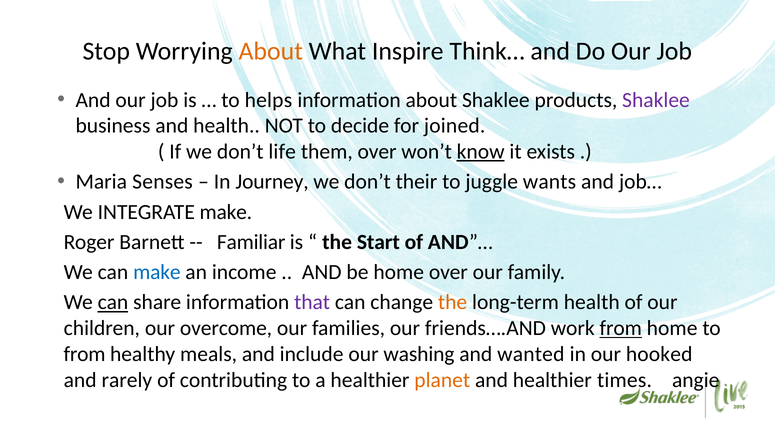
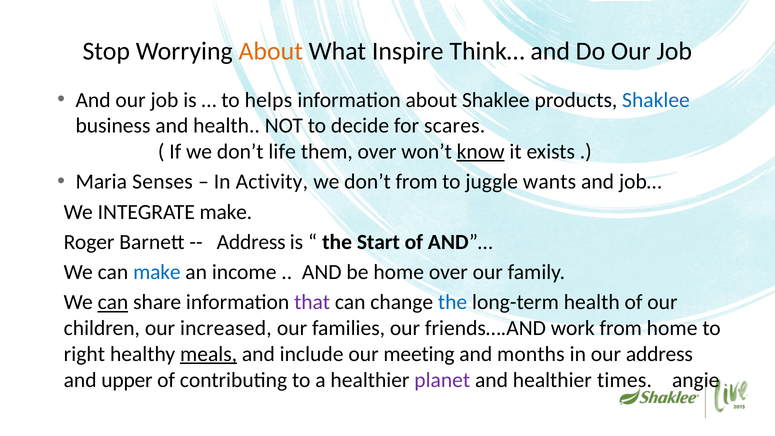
Shaklee at (656, 100) colour: purple -> blue
joined: joined -> scares
Journey: Journey -> Activity
don’t their: their -> from
Familiar at (251, 242): Familiar -> Address
the at (453, 302) colour: orange -> blue
overcome: overcome -> increased
from at (621, 328) underline: present -> none
from at (85, 354): from -> right
meals underline: none -> present
washing: washing -> meeting
wanted: wanted -> months
our hooked: hooked -> address
rarely: rarely -> upper
planet colour: orange -> purple
